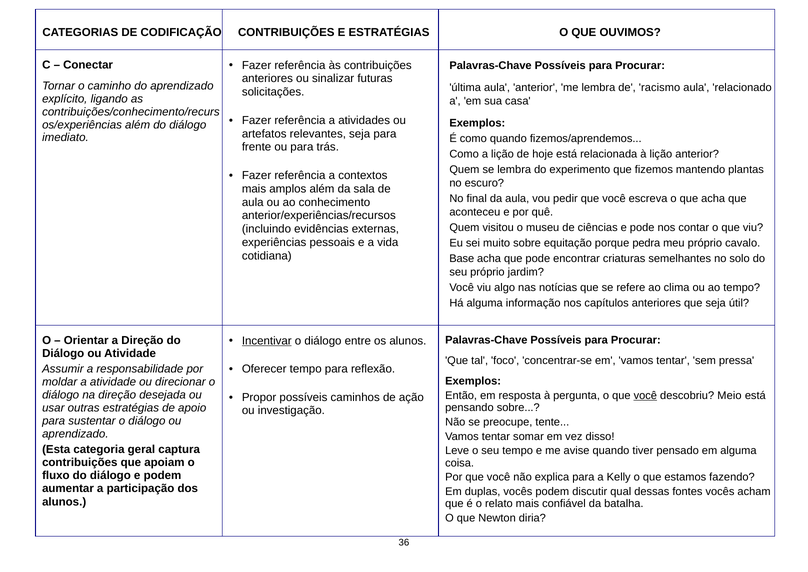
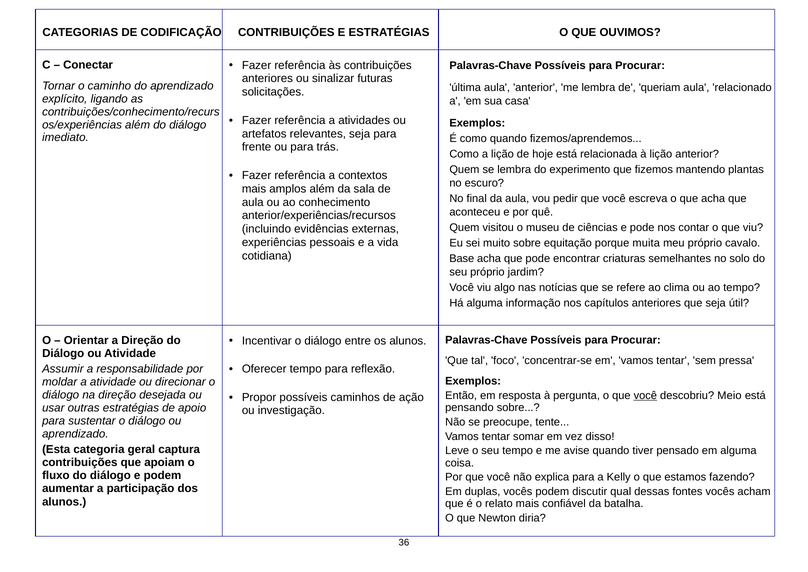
racismo: racismo -> queriam
pedra: pedra -> muita
Incentivar underline: present -> none
